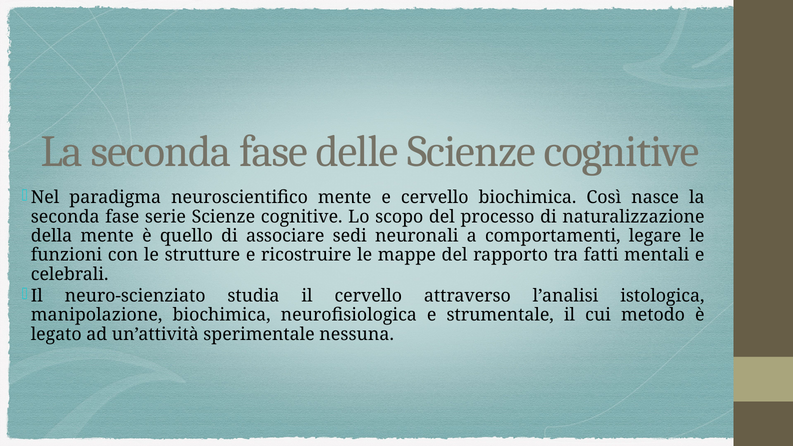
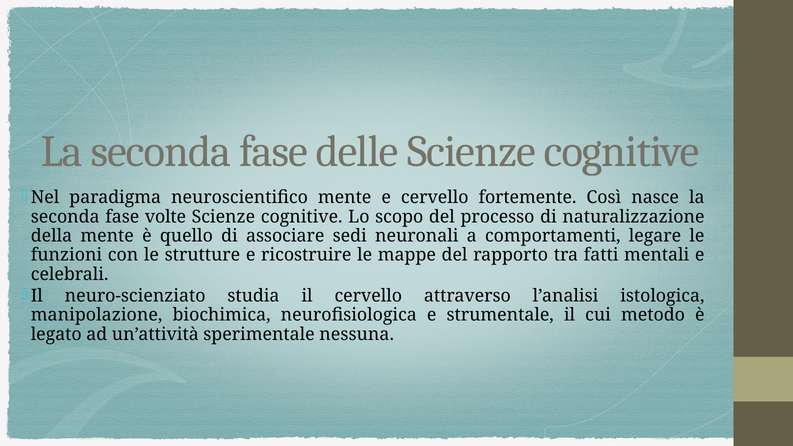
cervello biochimica: biochimica -> fortemente
serie: serie -> volte
